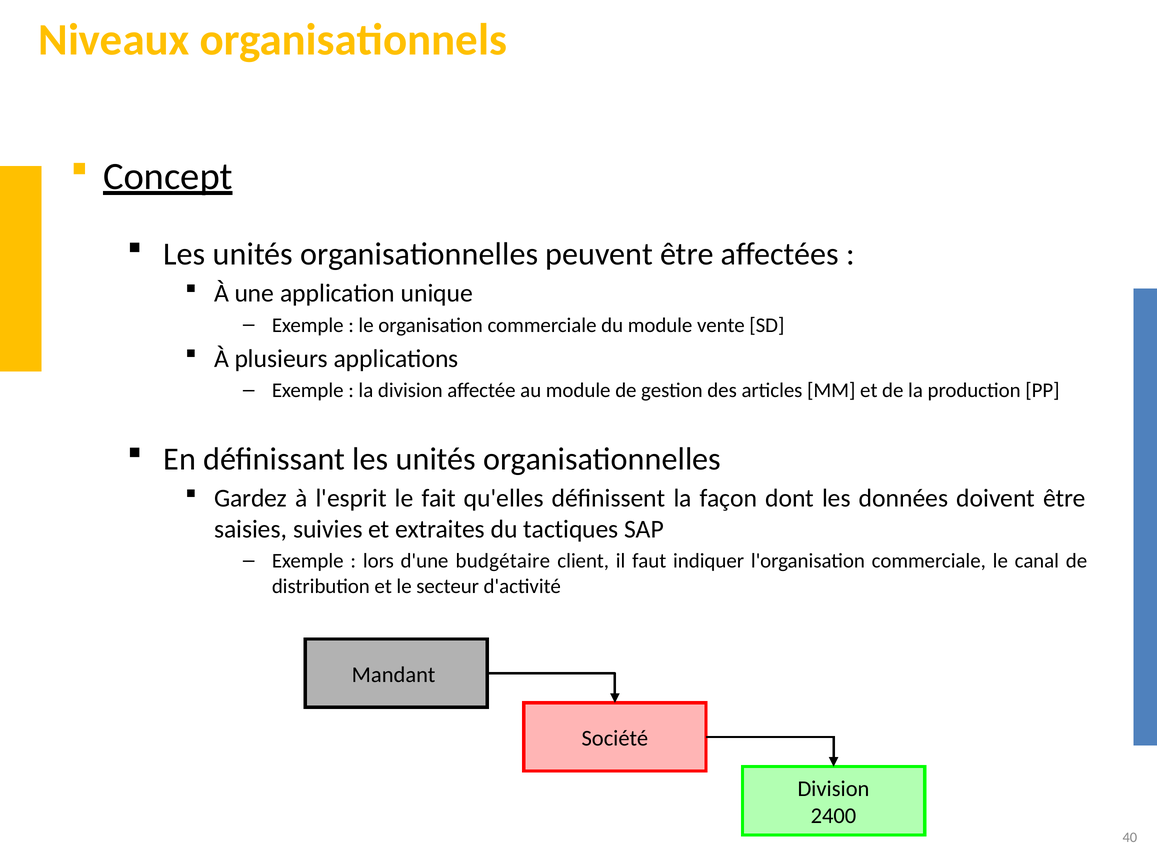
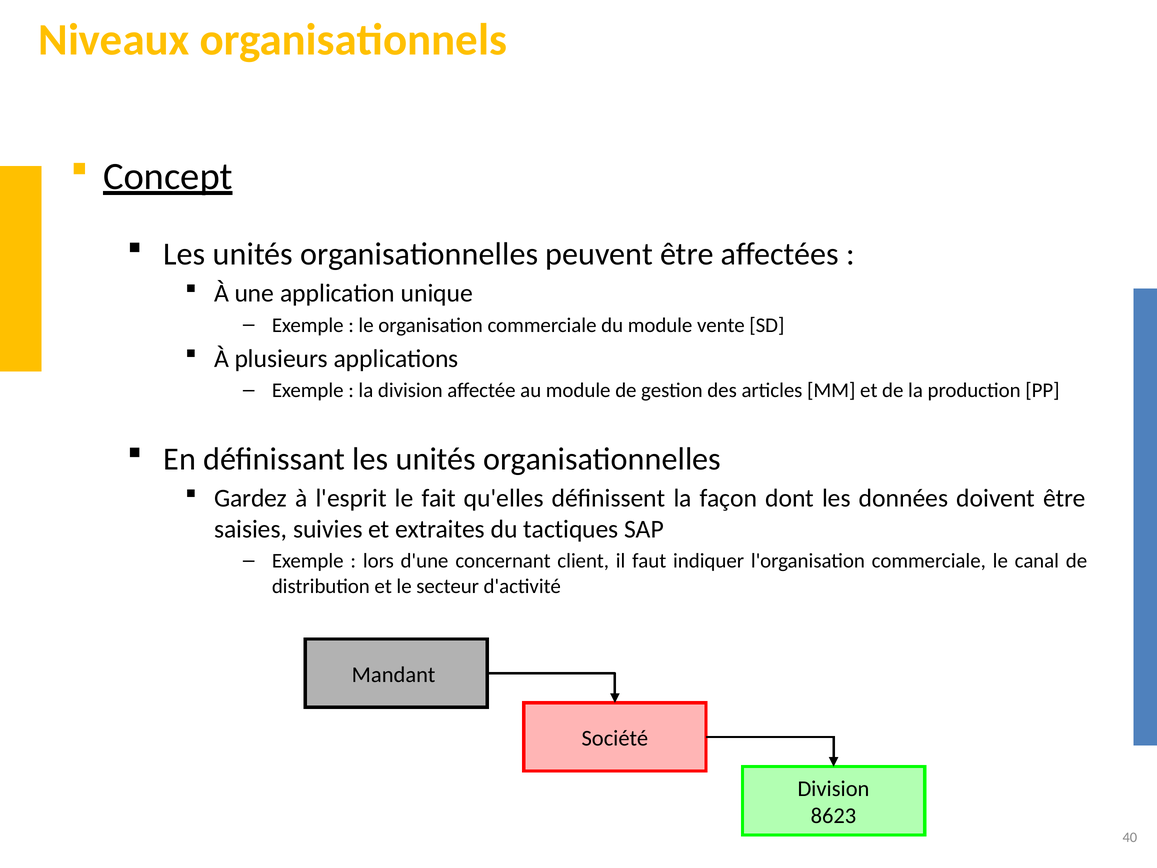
budgétaire: budgétaire -> concernant
2400: 2400 -> 8623
